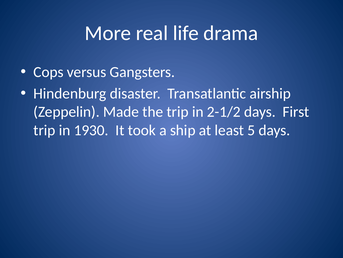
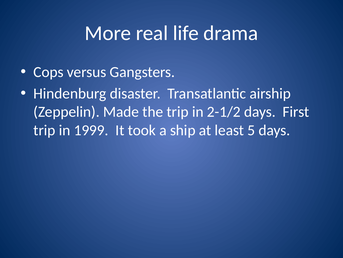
1930: 1930 -> 1999
